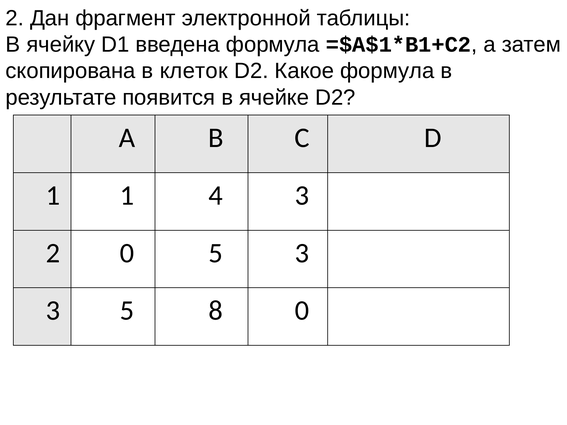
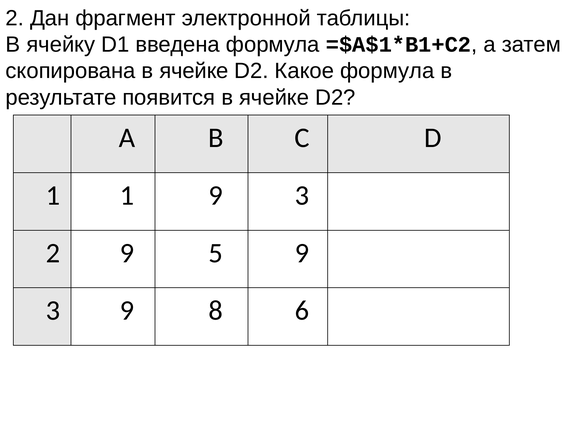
скопирована в клеток: клеток -> ячейке
1 4: 4 -> 9
2 0: 0 -> 9
5 3: 3 -> 9
3 5: 5 -> 9
8 0: 0 -> 6
